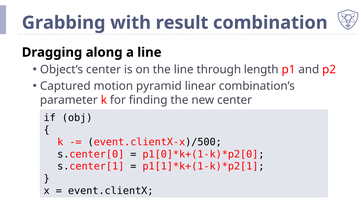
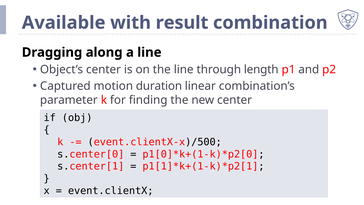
Grabbing: Grabbing -> Available
pyramid: pyramid -> duration
